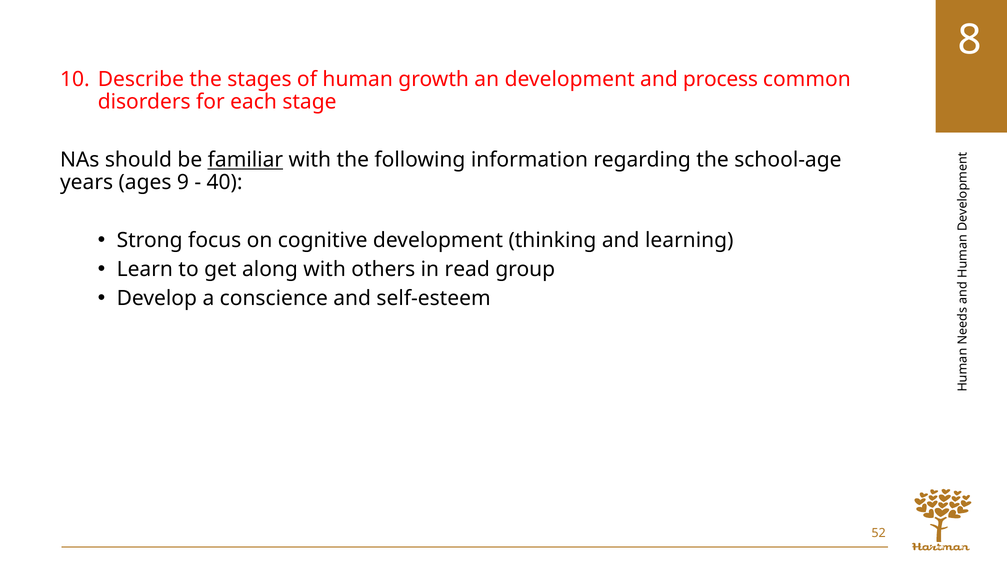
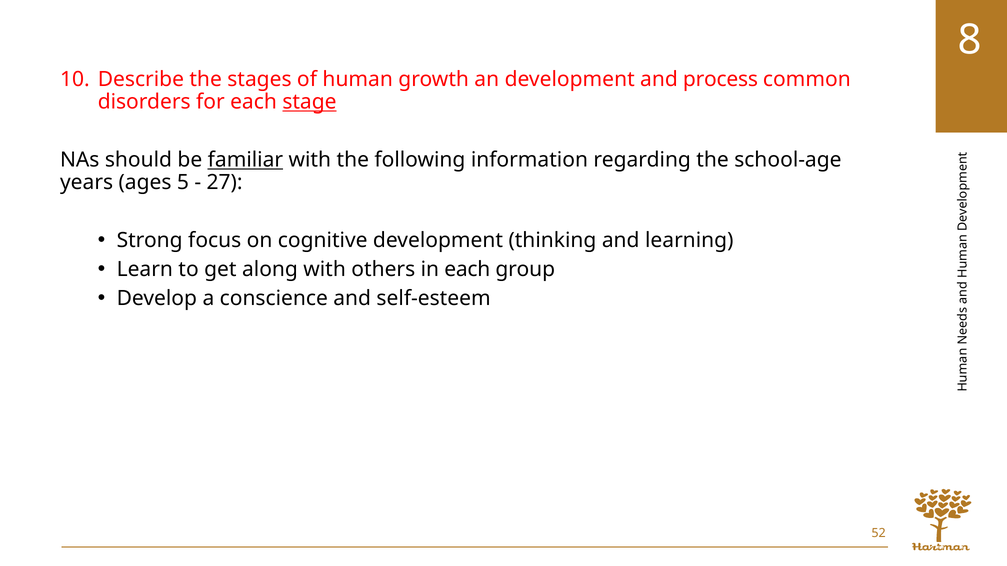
stage underline: none -> present
9: 9 -> 5
40: 40 -> 27
in read: read -> each
